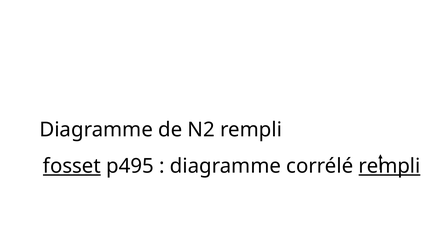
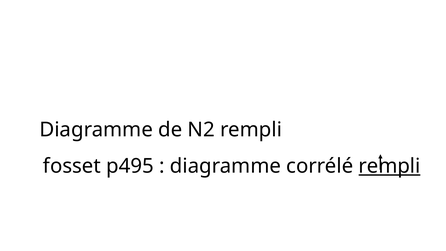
fosset underline: present -> none
